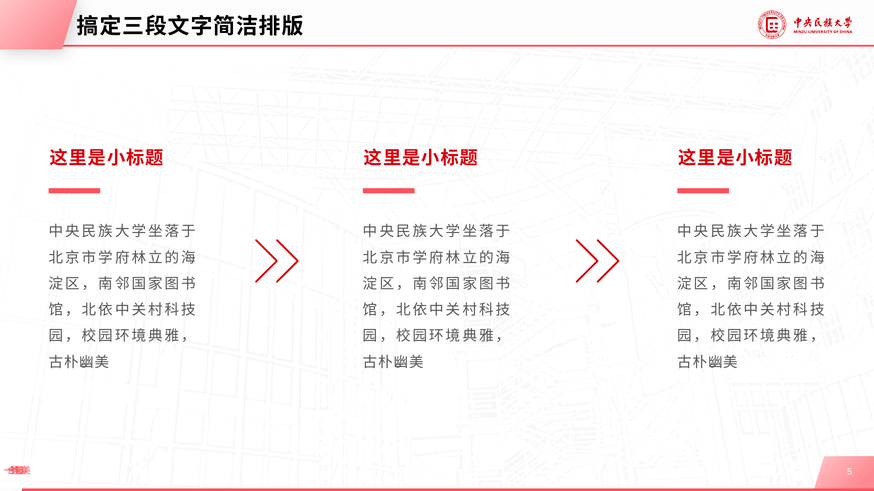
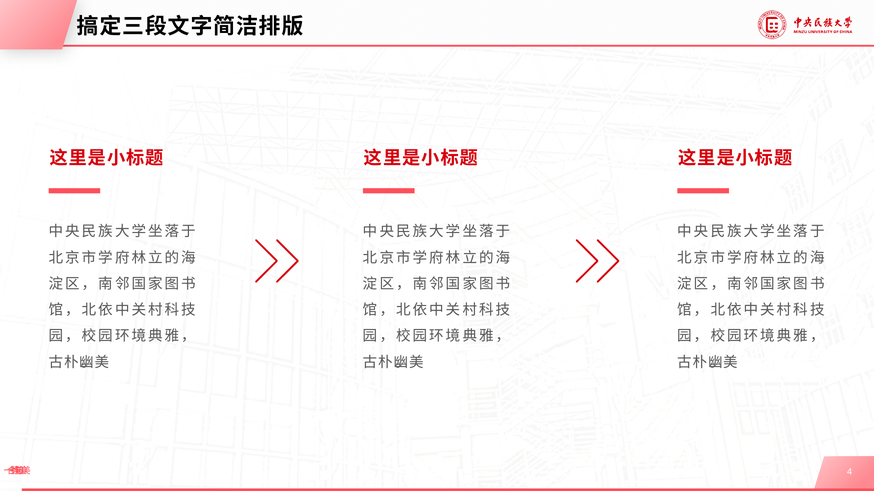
5: 5 -> 4
